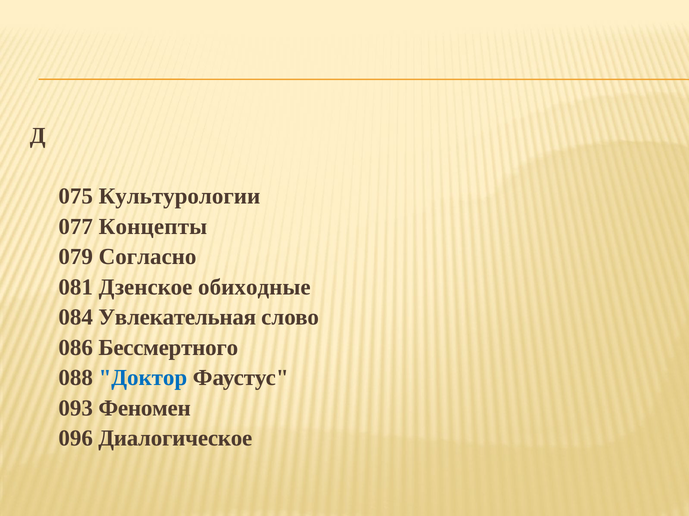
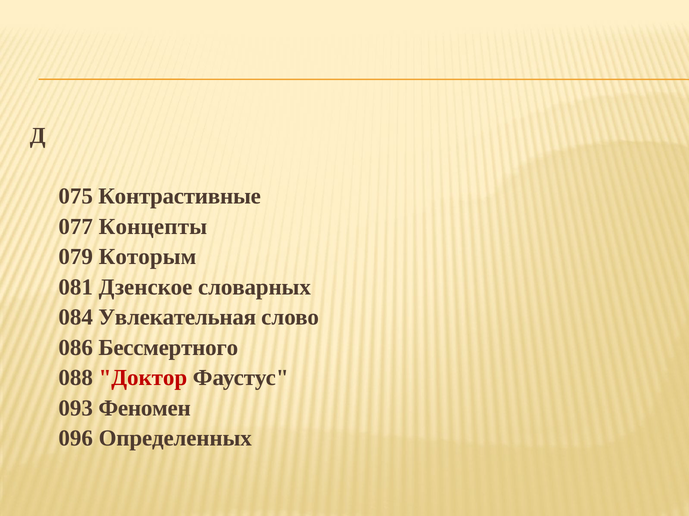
Культурологии: Культурологии -> Контрастивные
Согласно: Согласно -> Которым
обиходные: обиходные -> словарных
Доктор colour: blue -> red
Диалогическое: Диалогическое -> Определенных
